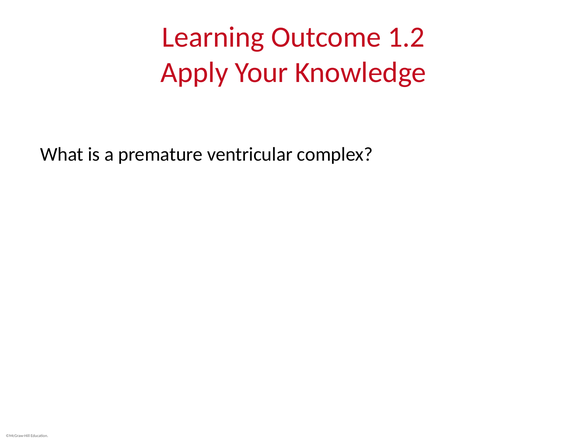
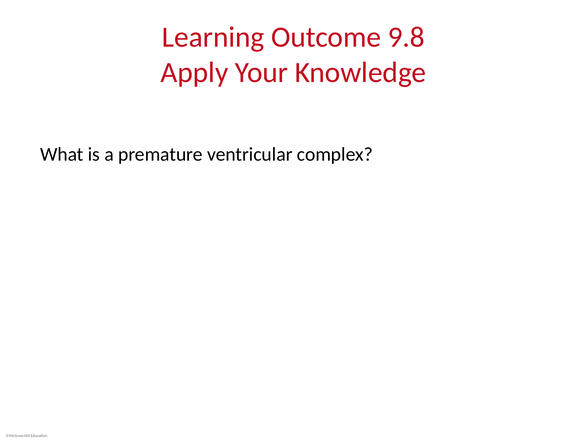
1.2: 1.2 -> 9.8
